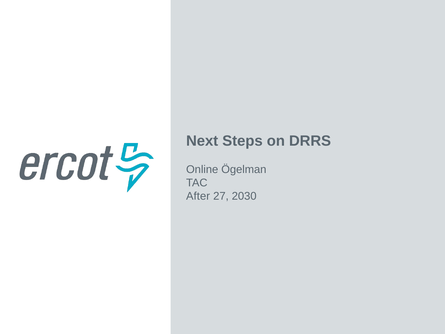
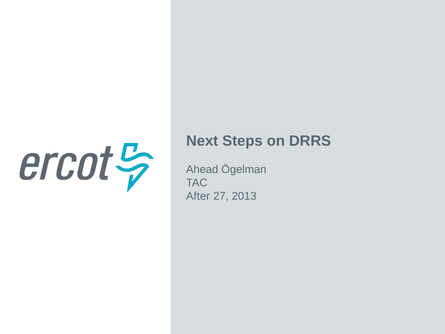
Online: Online -> Ahead
2030: 2030 -> 2013
